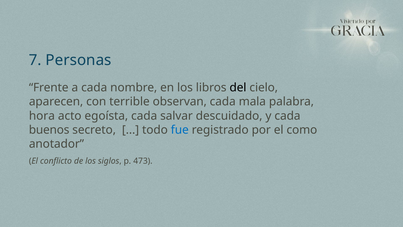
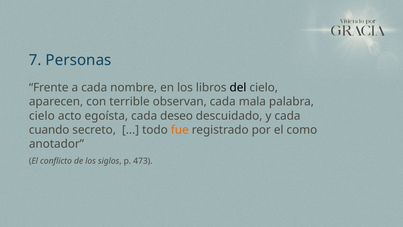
hora at (42, 116): hora -> cielo
salvar: salvar -> deseo
buenos: buenos -> cuando
fue colour: blue -> orange
